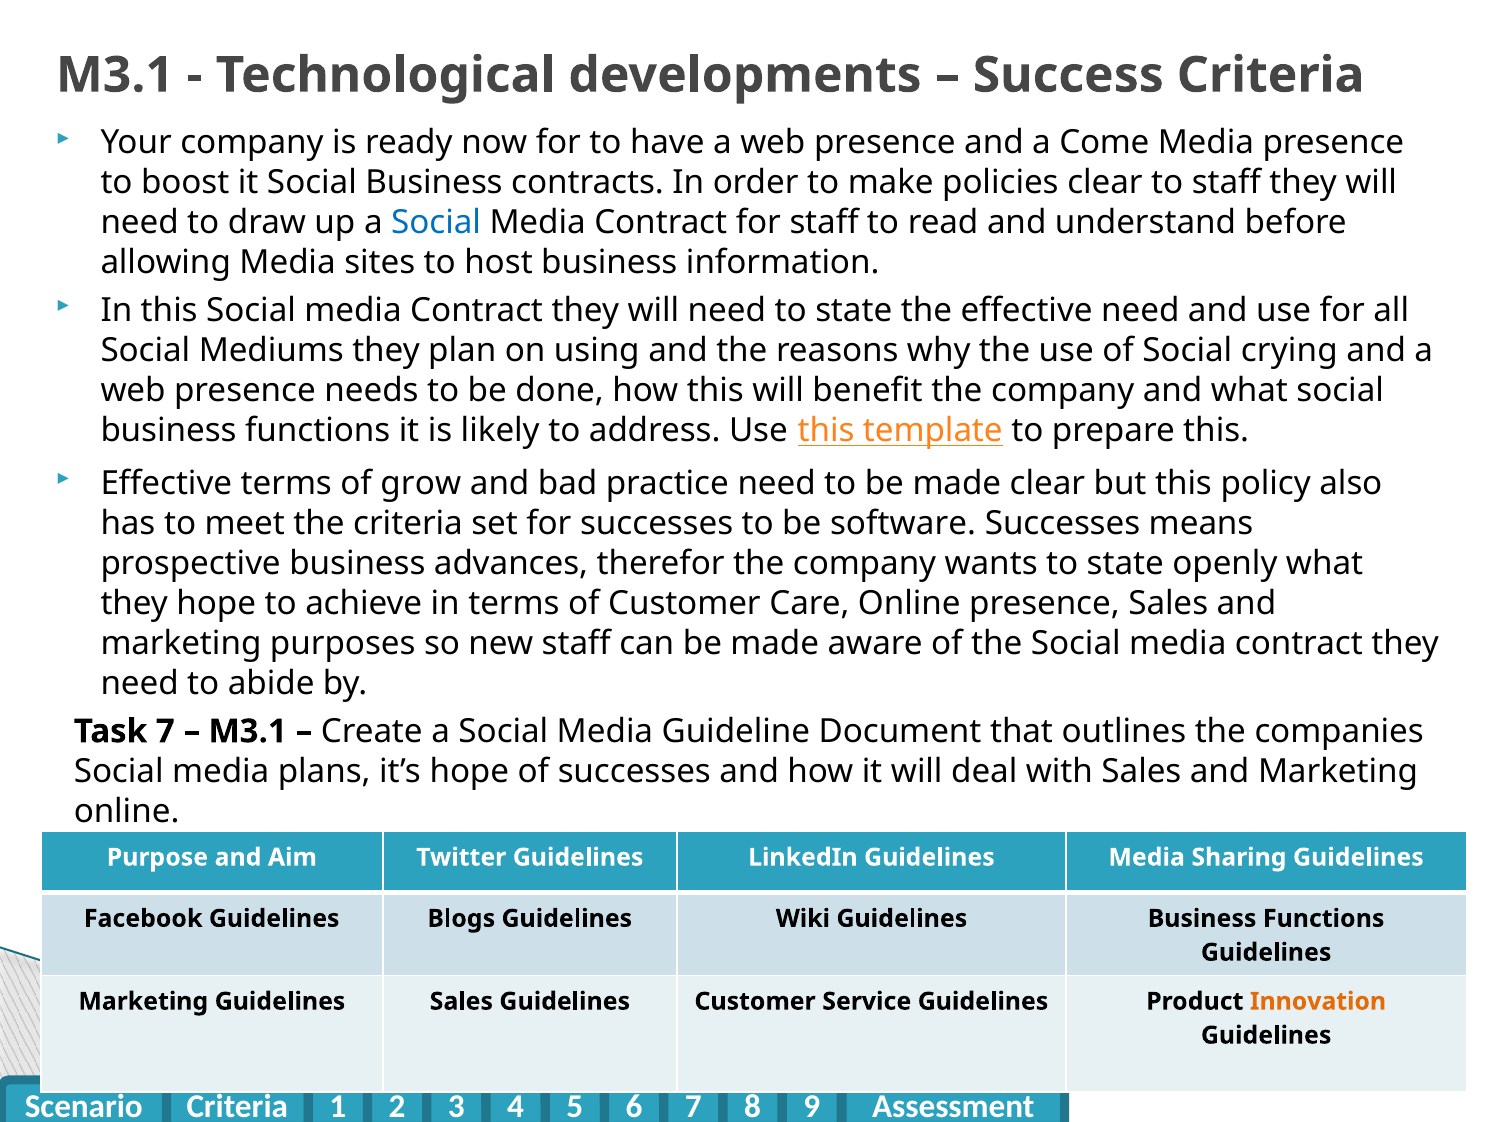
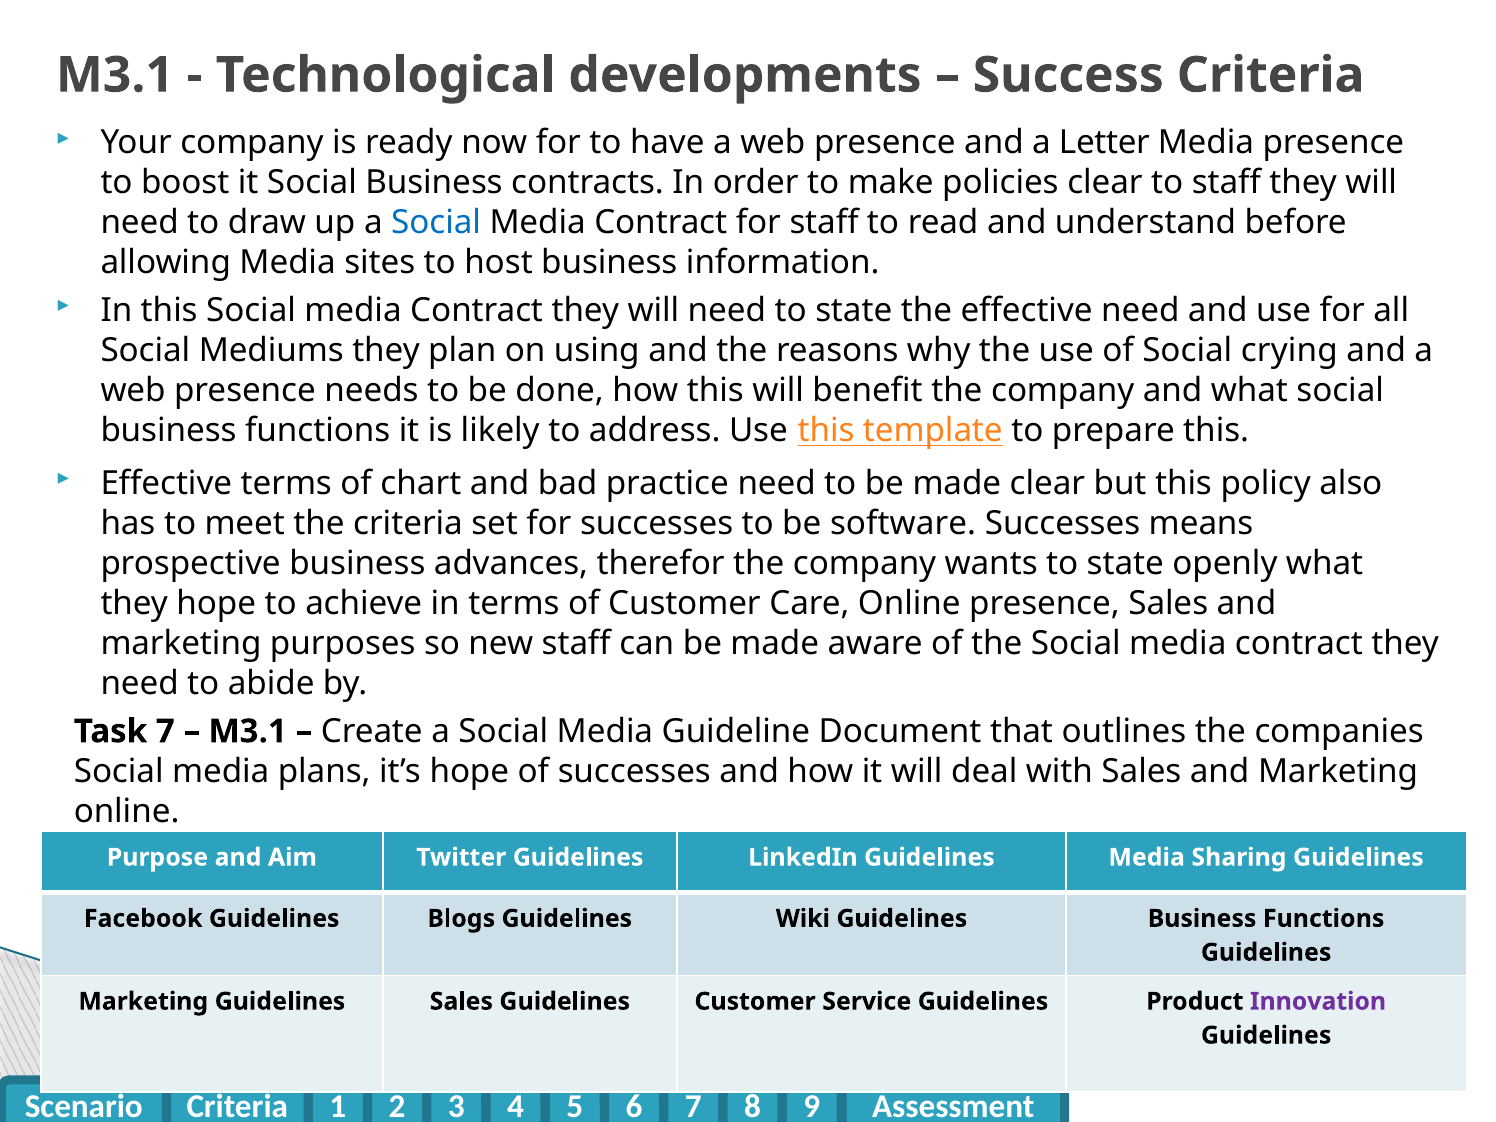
Come: Come -> Letter
grow: grow -> chart
Innovation colour: orange -> purple
